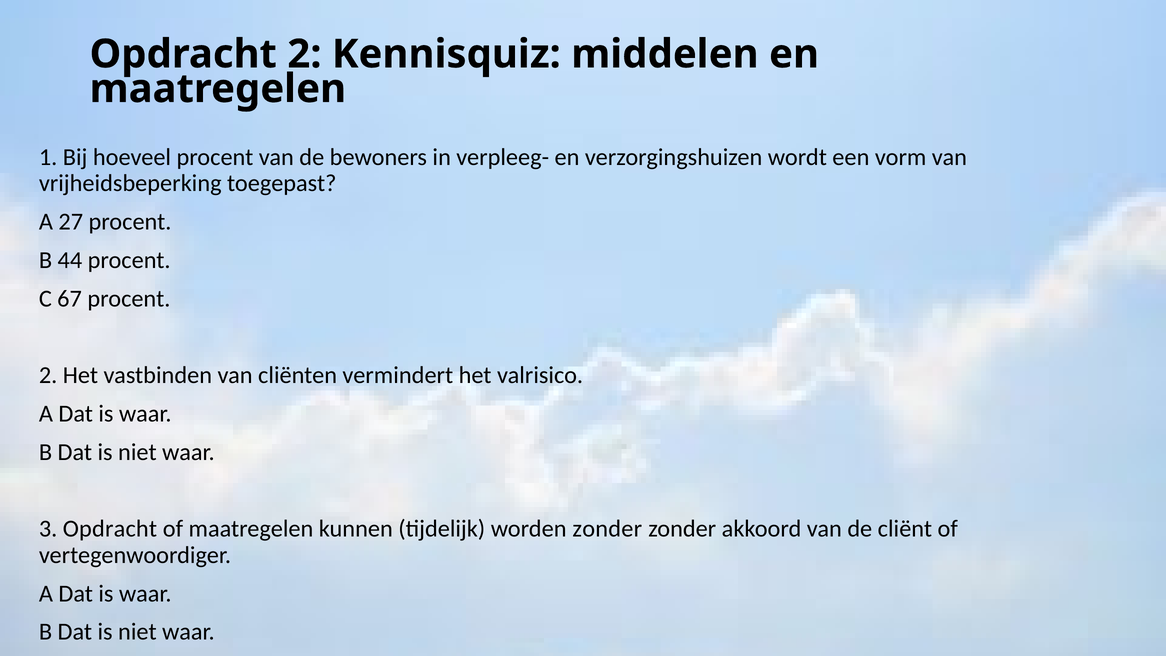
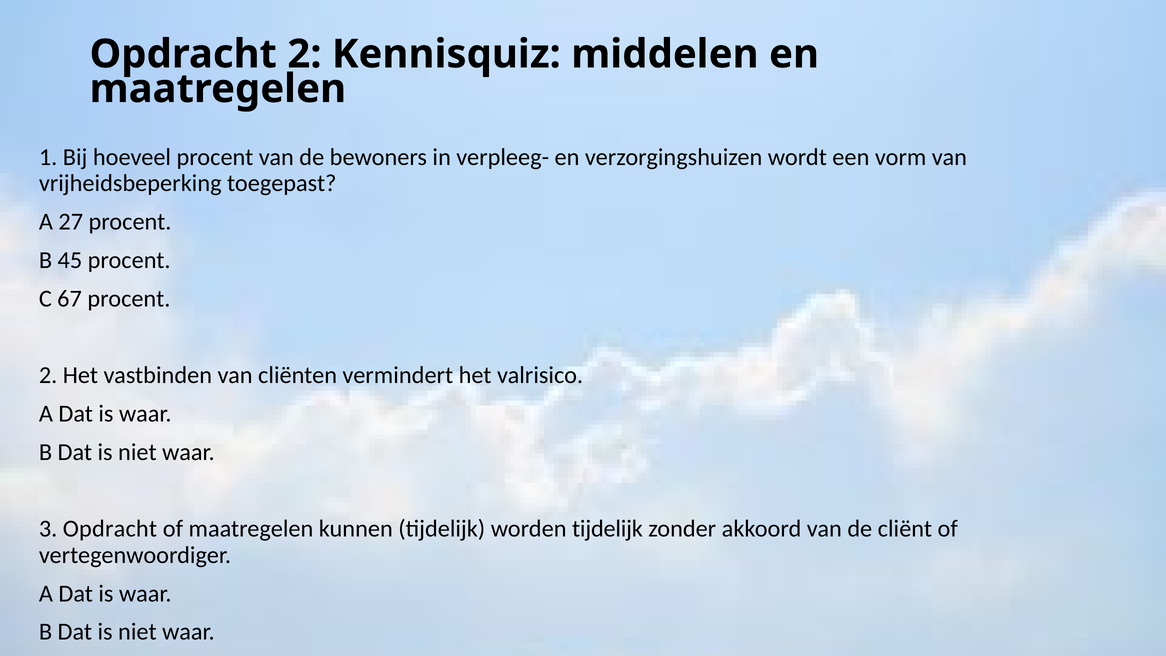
44: 44 -> 45
worden zonder: zonder -> tijdelijk
